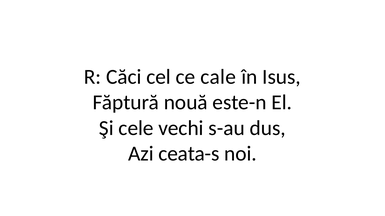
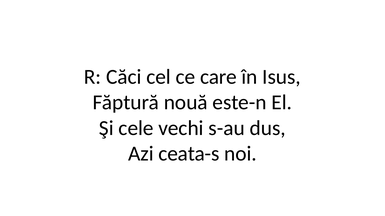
cale: cale -> care
